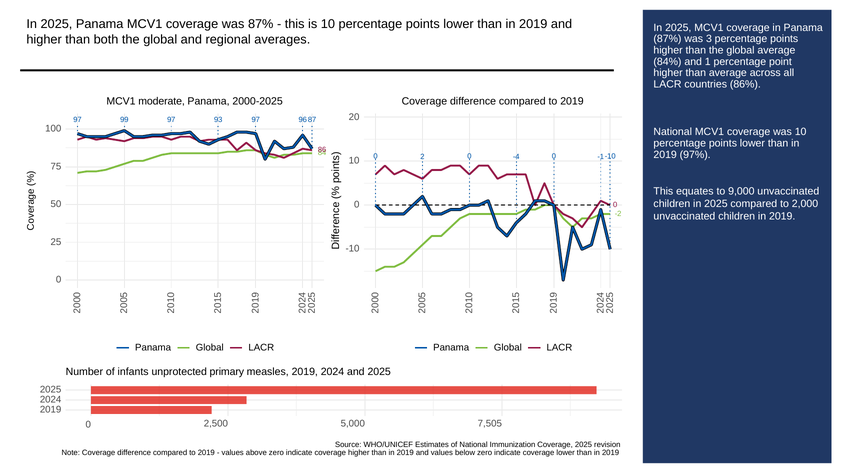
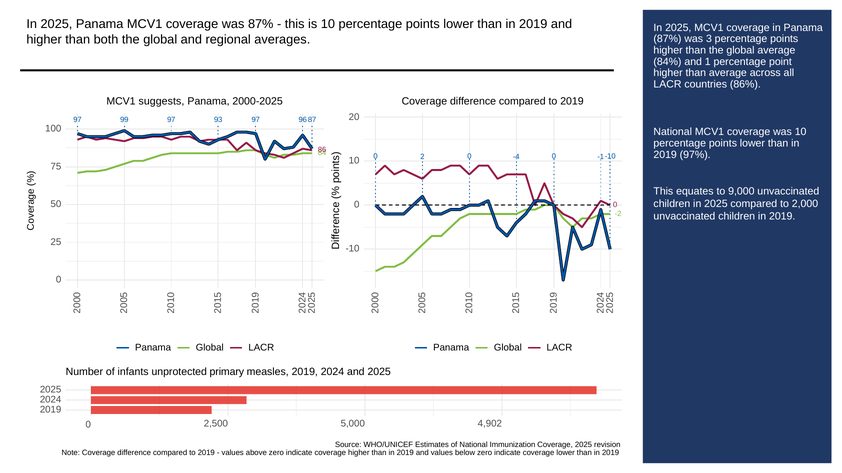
moderate: moderate -> suggests
7,505: 7,505 -> 4,902
